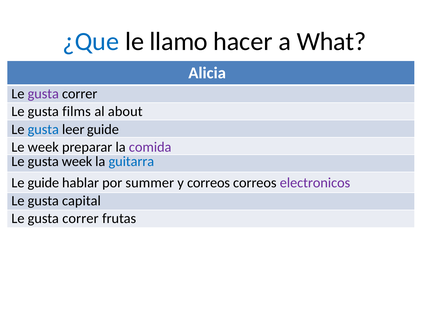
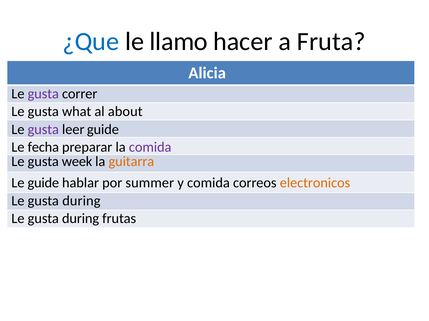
What: What -> Fruta
films: films -> what
gusta at (43, 130) colour: blue -> purple
Le week: week -> fecha
guitarra colour: blue -> orange
y correos: correos -> comida
electronicos colour: purple -> orange
capital at (81, 201): capital -> during
correr at (80, 219): correr -> during
